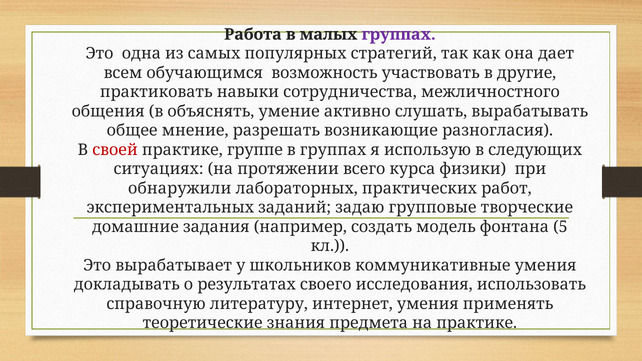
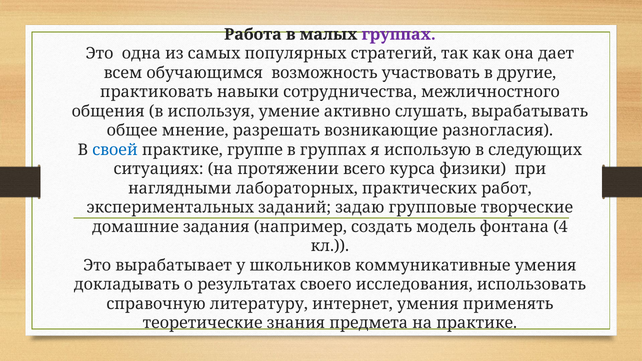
объяснять: объяснять -> используя
своей colour: red -> blue
обнаружили: обнаружили -> наглядными
5: 5 -> 4
